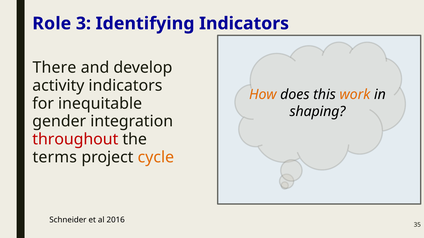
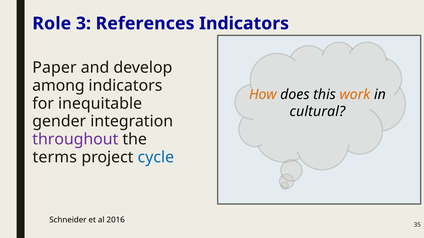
Identifying: Identifying -> References
There: There -> Paper
activity: activity -> among
shaping: shaping -> cultural
throughout colour: red -> purple
cycle colour: orange -> blue
